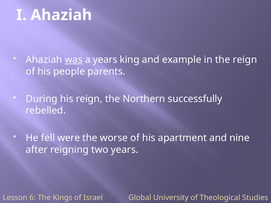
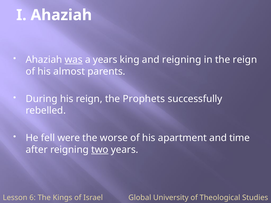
and example: example -> reigning
people: people -> almost
Northern: Northern -> Prophets
nine: nine -> time
two underline: none -> present
